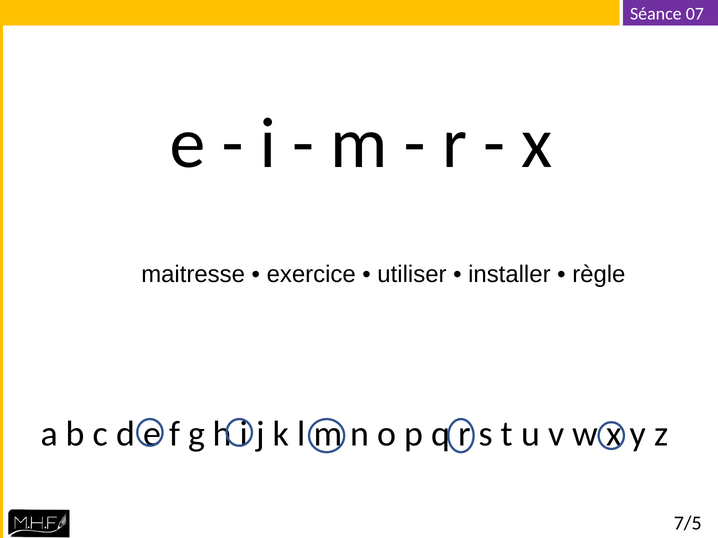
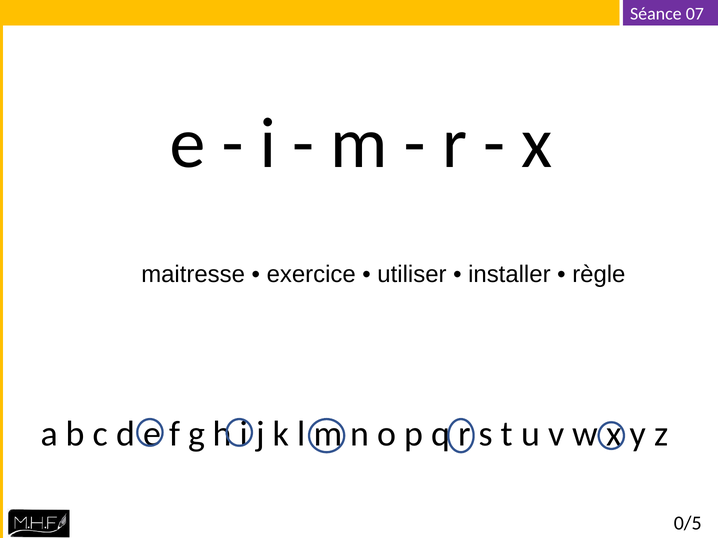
7/5: 7/5 -> 0/5
